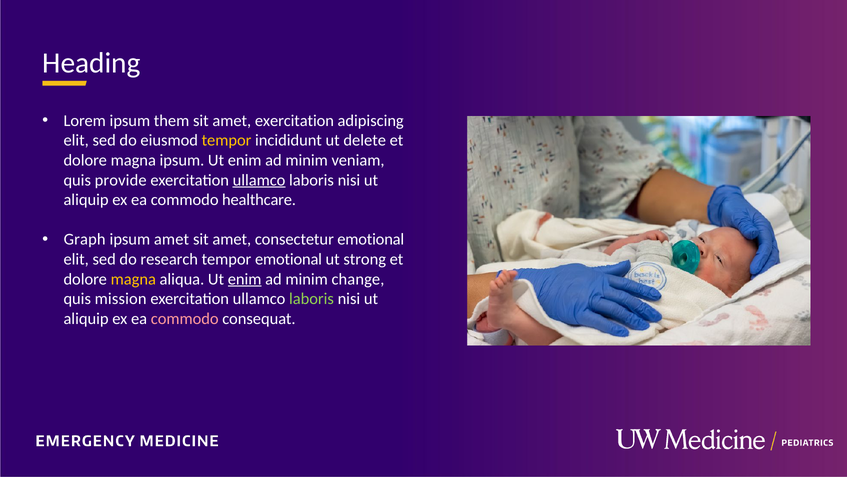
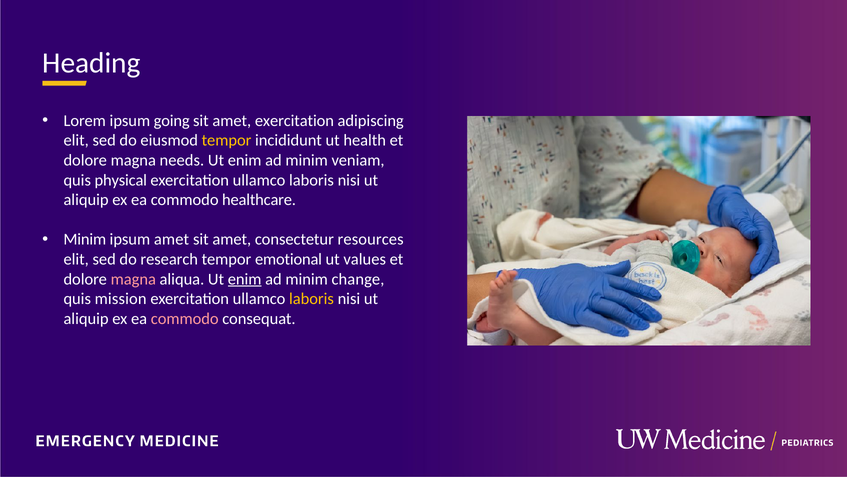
them: them -> going
delete: delete -> health
magna ipsum: ipsum -> needs
provide: provide -> physical
ullamco at (259, 180) underline: present -> none
Graph at (85, 239): Graph -> Minim
consectetur emotional: emotional -> resources
strong: strong -> values
magna at (133, 279) colour: yellow -> pink
laboris at (311, 299) colour: light green -> yellow
